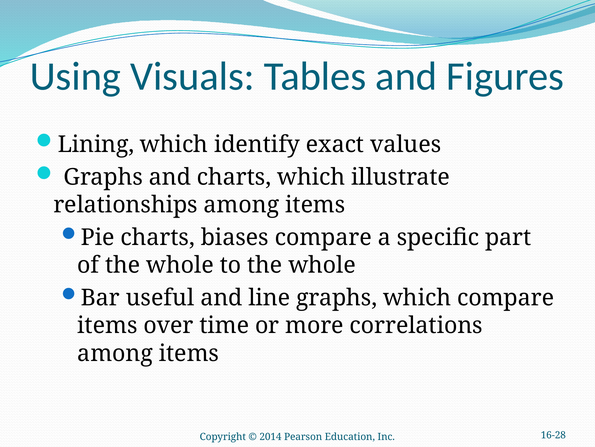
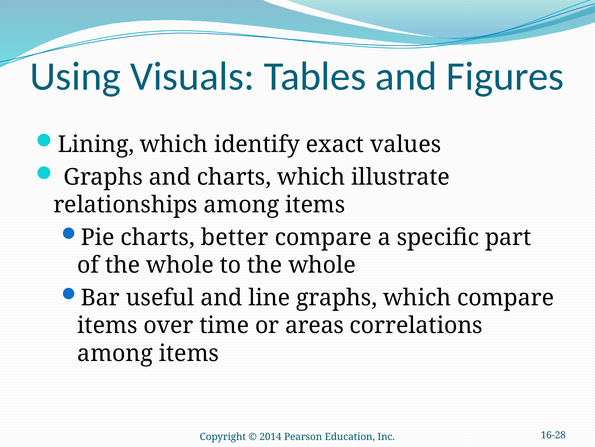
biases: biases -> better
more: more -> areas
